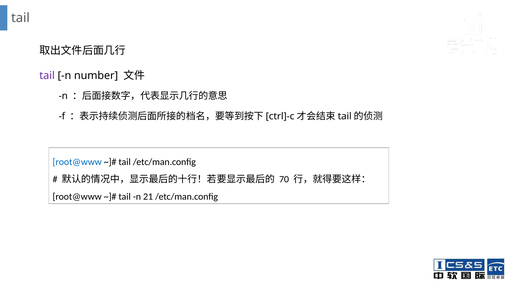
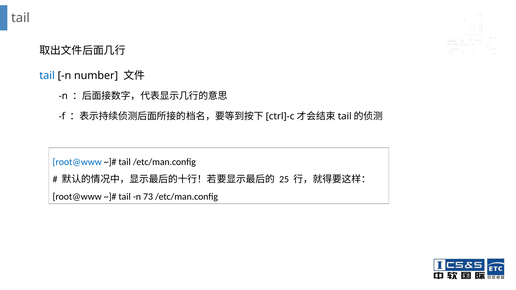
tail at (47, 76) colour: purple -> blue
70: 70 -> 25
21: 21 -> 73
